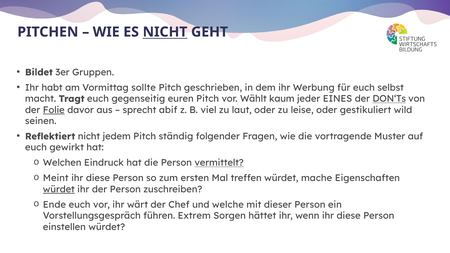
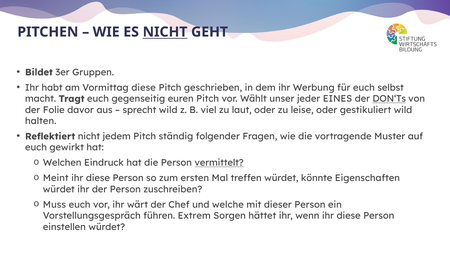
Vormittag sollte: sollte -> diese
kaum: kaum -> unser
Folie underline: present -> none
sprecht abif: abif -> wild
seinen: seinen -> halten
mache: mache -> könnte
würdet at (59, 189) underline: present -> none
Ende: Ende -> Muss
